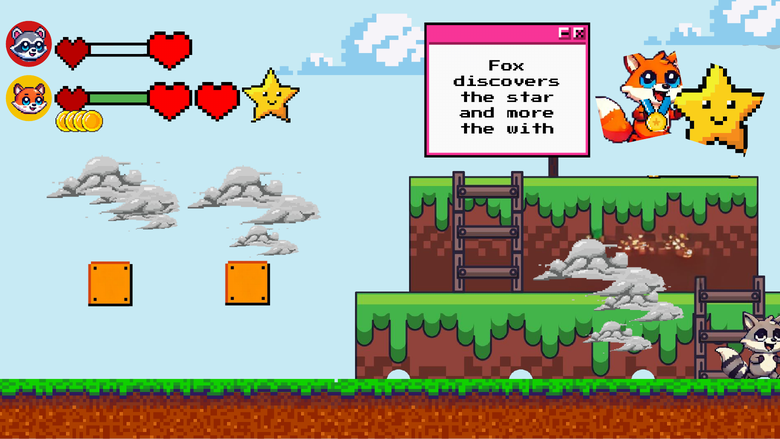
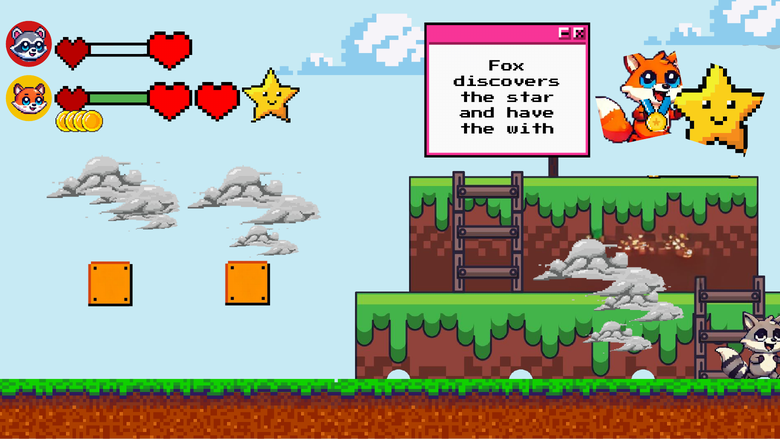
more: more -> have
